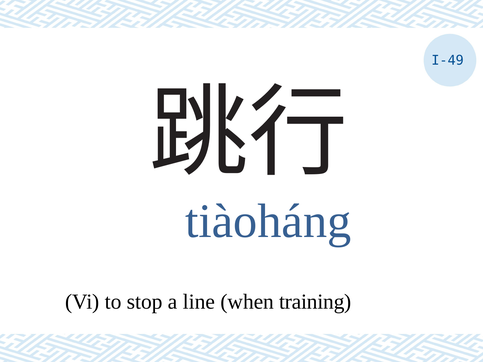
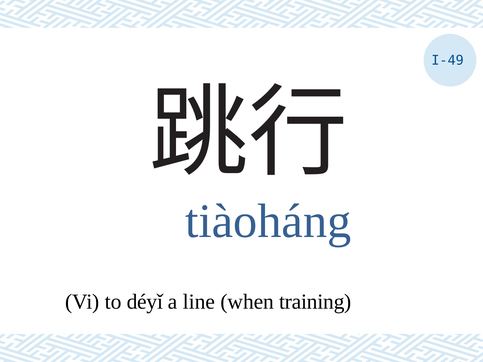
stop: stop -> déyǐ
